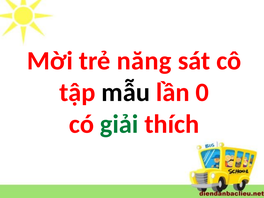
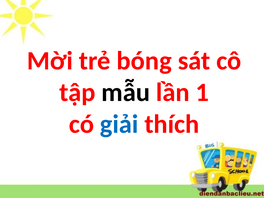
năng: năng -> bóng
0: 0 -> 1
giải colour: green -> blue
